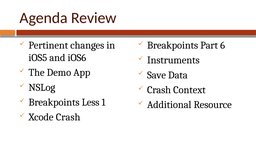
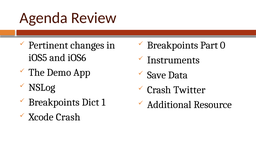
6: 6 -> 0
Context: Context -> Twitter
Less: Less -> Dict
